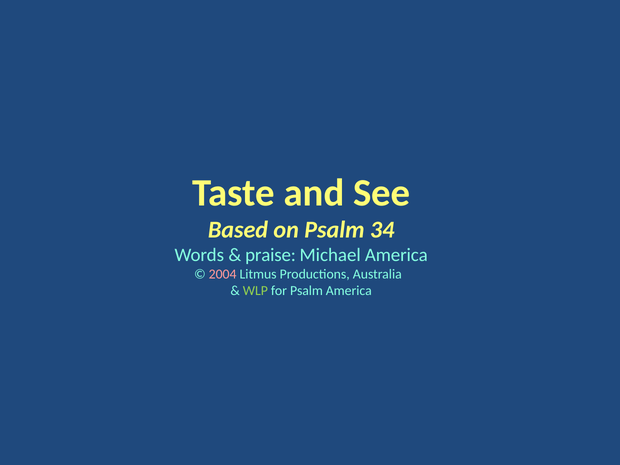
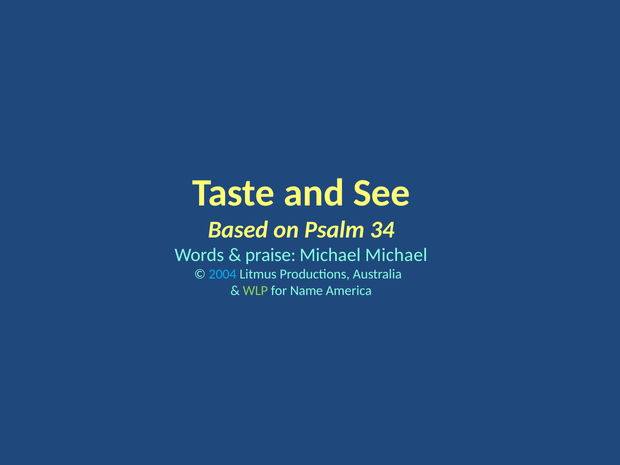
Michael America: America -> Michael
2004 colour: pink -> light blue
for Psalm: Psalm -> Name
